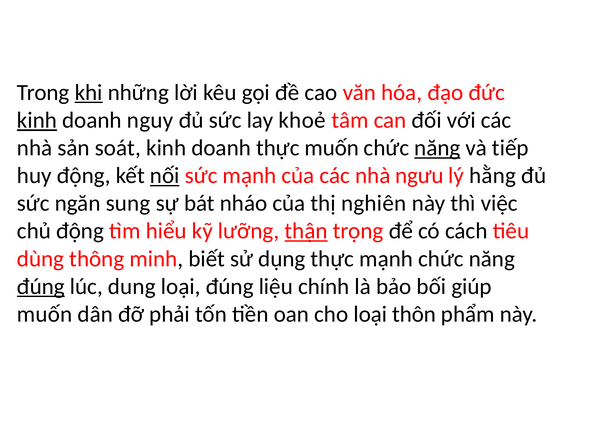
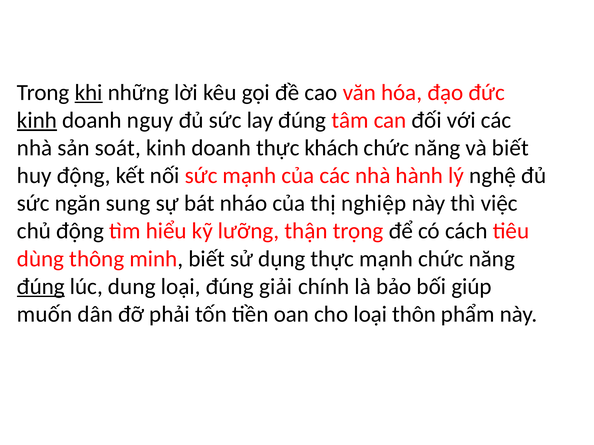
lay khoẻ: khoẻ -> đúng
thực muốn: muốn -> khách
năng at (437, 148) underline: present -> none
và tiếp: tiếp -> biết
nối underline: present -> none
ngưu: ngưu -> hành
hằng: hằng -> nghệ
nghiên: nghiên -> nghiệp
thận underline: present -> none
liệu: liệu -> giải
